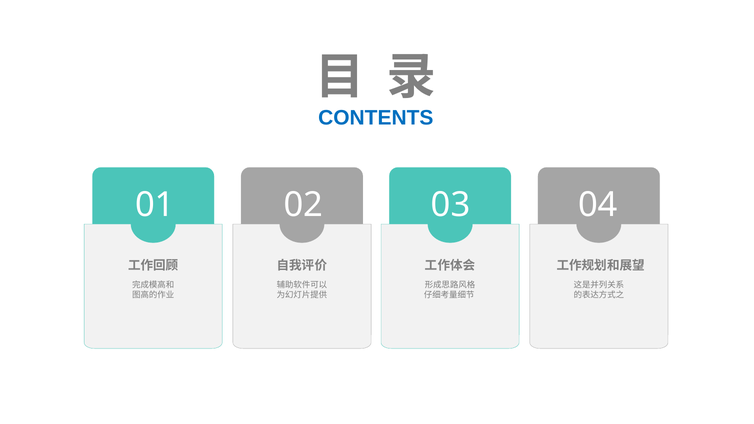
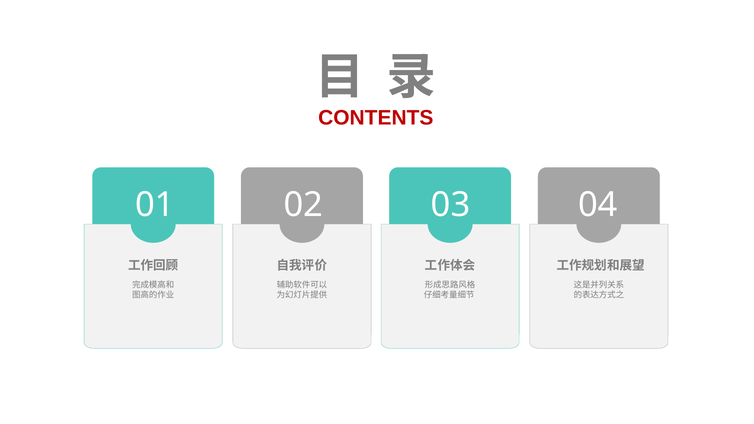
CONTENTS colour: blue -> red
